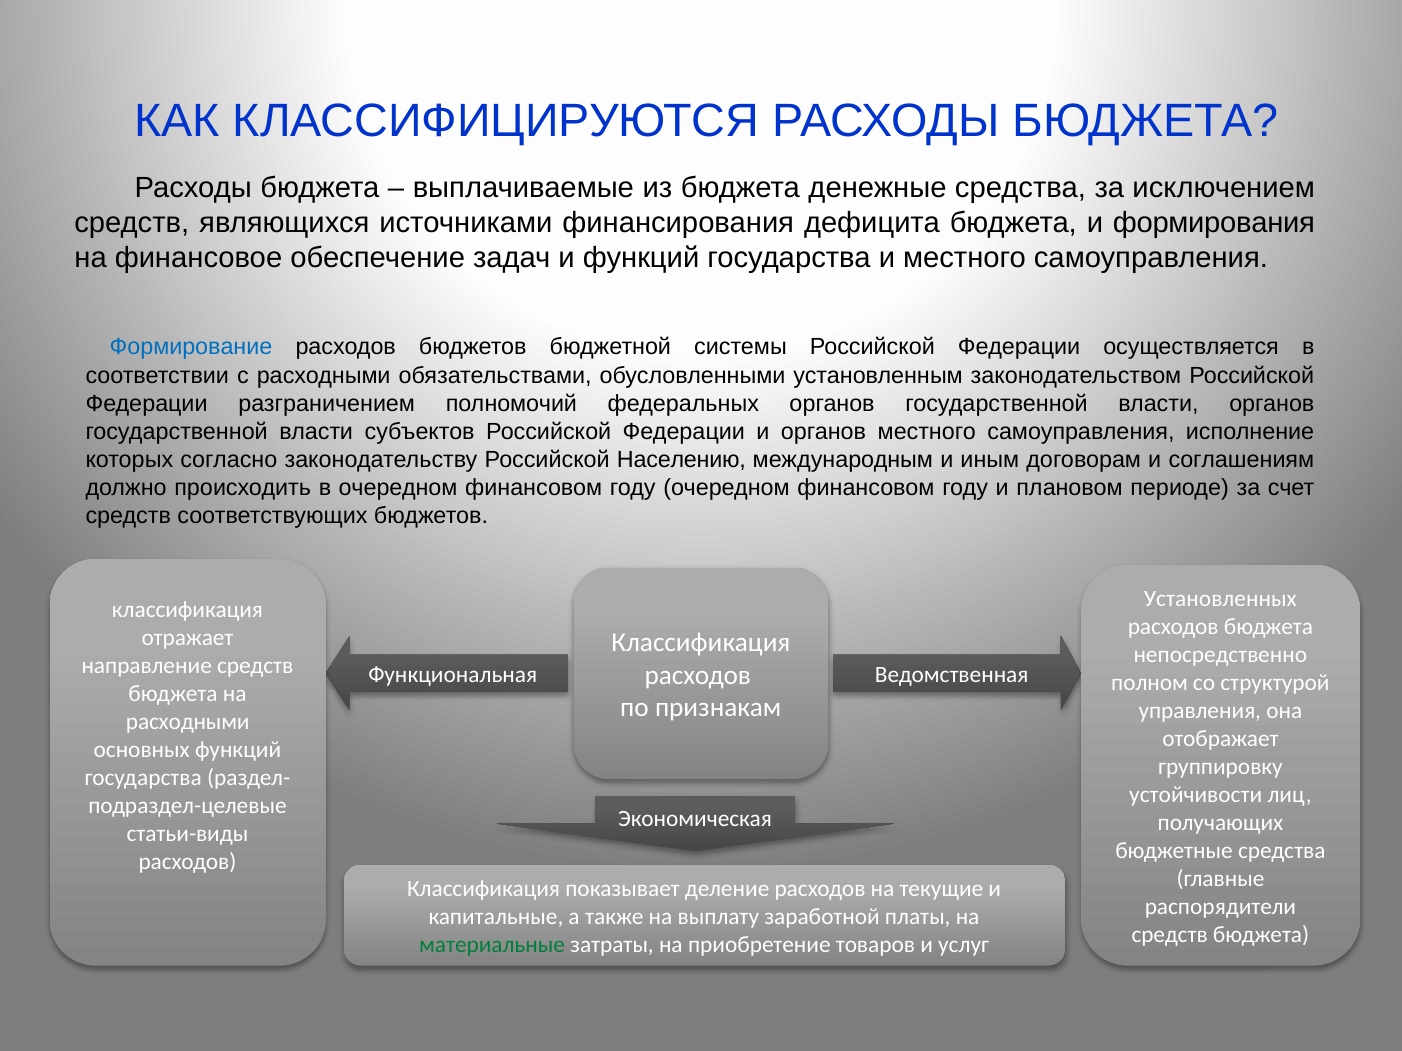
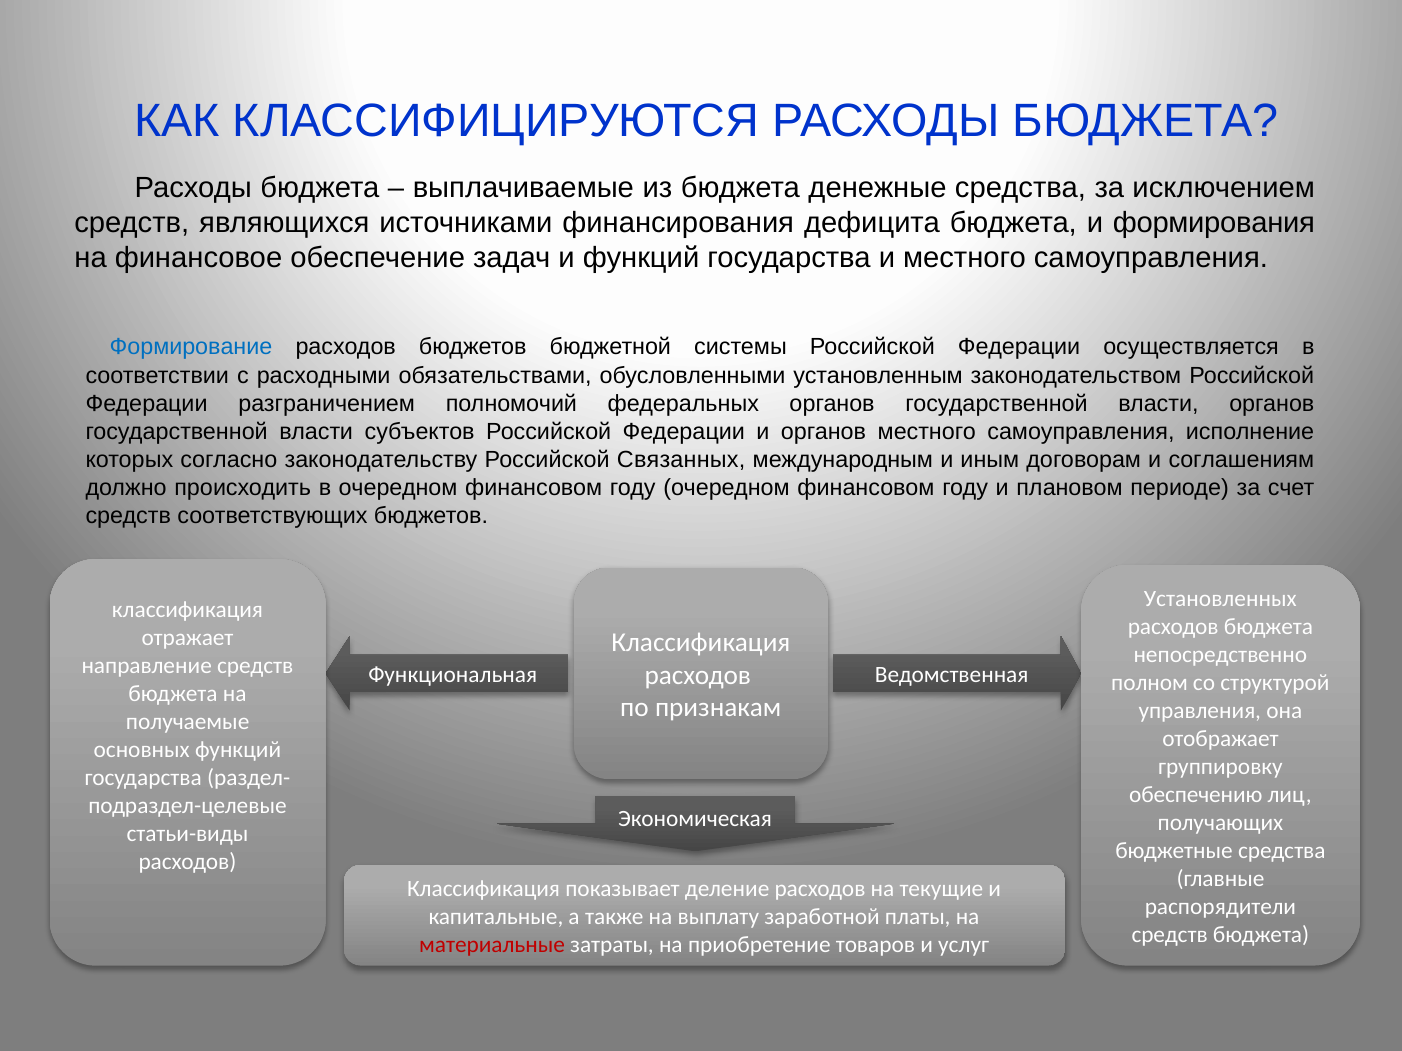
Населению: Населению -> Связанных
расходными at (188, 722): расходными -> получаемые
устойчивости: устойчивости -> обеспечению
материальные colour: green -> red
